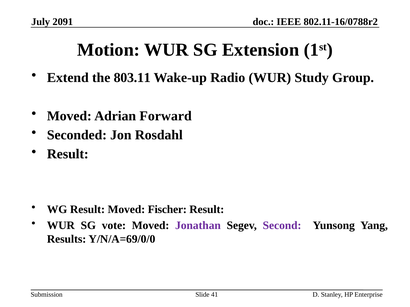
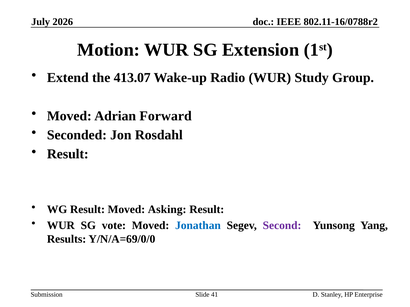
2091: 2091 -> 2026
803.11: 803.11 -> 413.07
Fischer: Fischer -> Asking
Jonathan colour: purple -> blue
